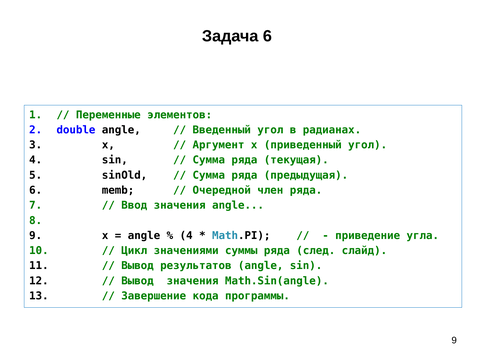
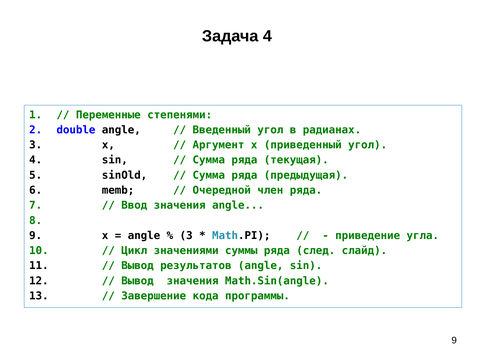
Задача 6: 6 -> 4
элементов: элементов -> степенями
4 at (186, 236): 4 -> 3
